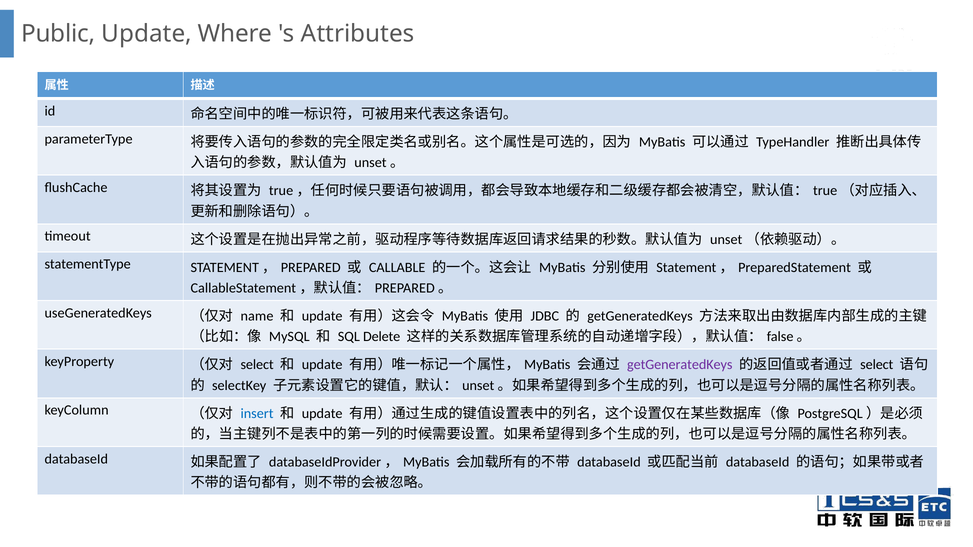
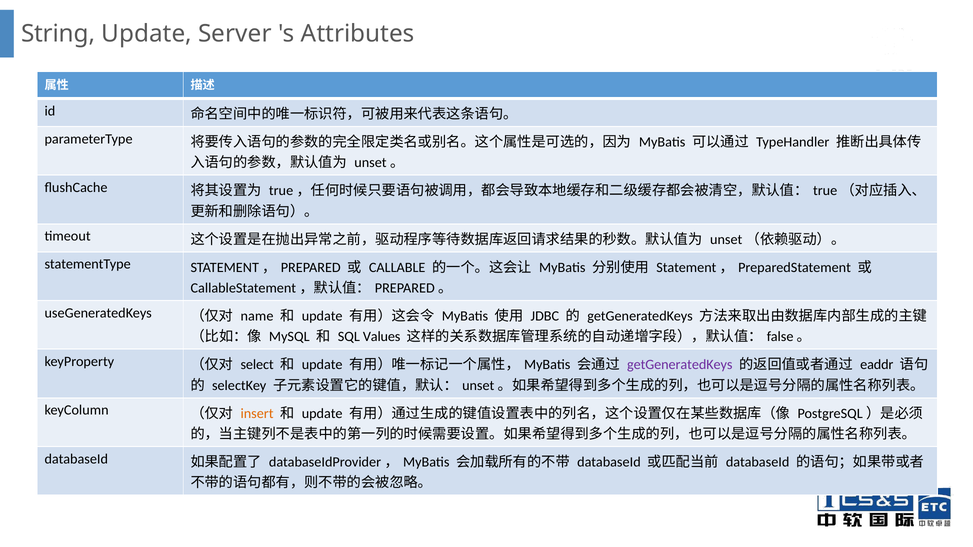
Public: Public -> String
Where: Where -> Server
Delete: Delete -> Values
select at (877, 365): select -> eaddr
insert colour: blue -> orange
